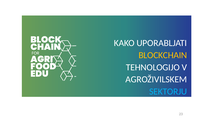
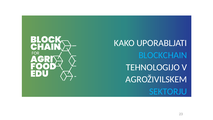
BLOCKCHAIN colour: yellow -> light blue
